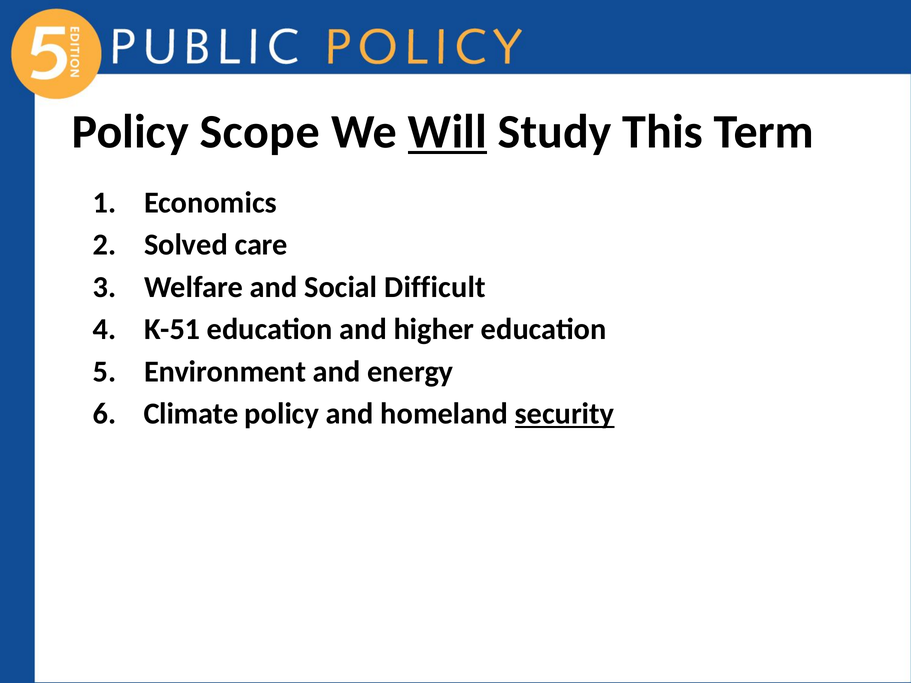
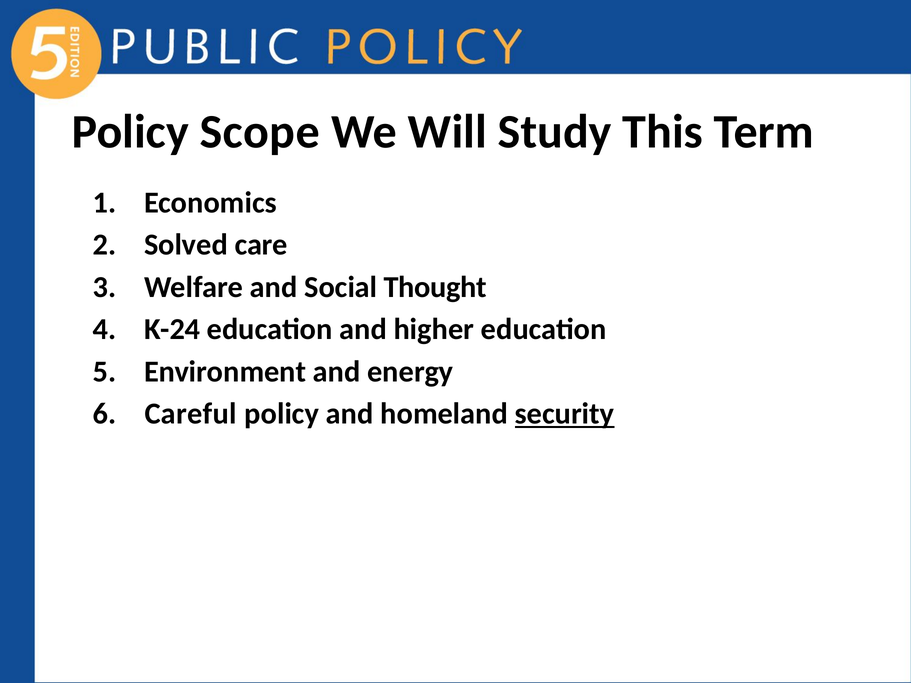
Will underline: present -> none
Difficult: Difficult -> Thought
K-51: K-51 -> K-24
Climate: Climate -> Careful
